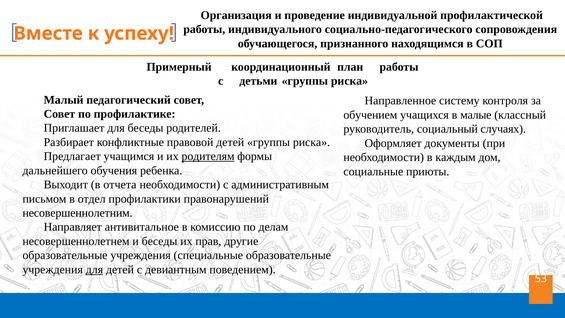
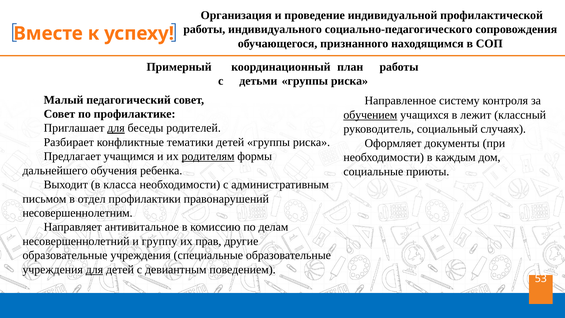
обучением underline: none -> present
малые: малые -> лежит
для at (116, 128) underline: none -> present
правовой: правовой -> тематики
отчета: отчета -> класса
несовершеннолетнем: несовершеннолетнем -> несовершеннолетний
и беседы: беседы -> группу
